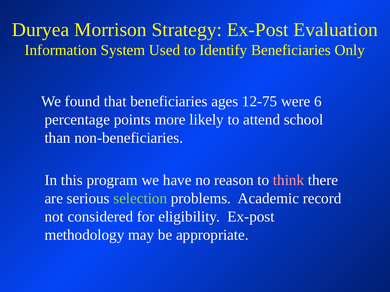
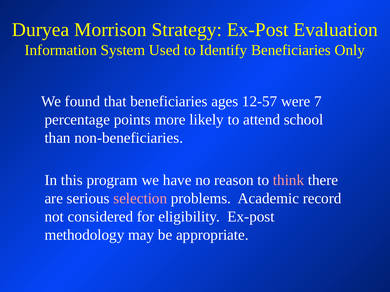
12-75: 12-75 -> 12-57
6: 6 -> 7
selection colour: light green -> pink
